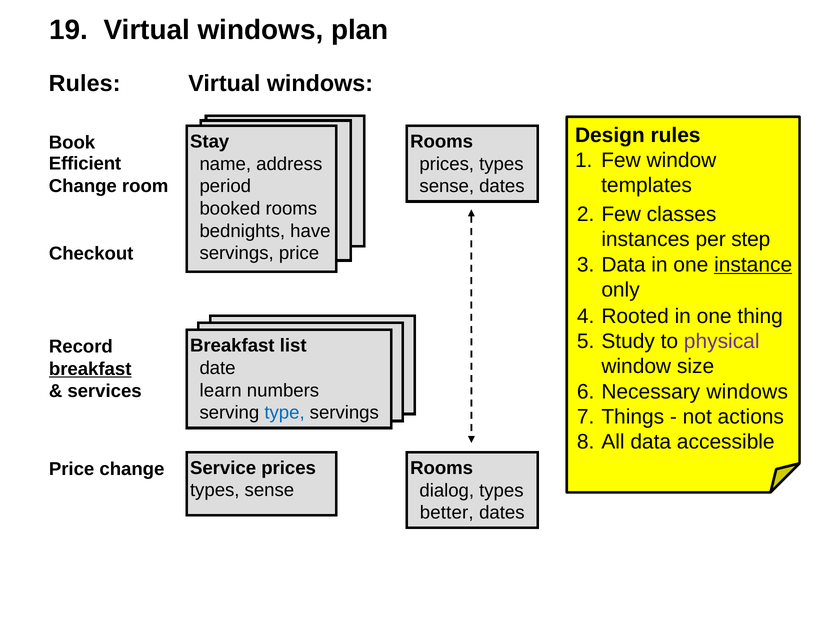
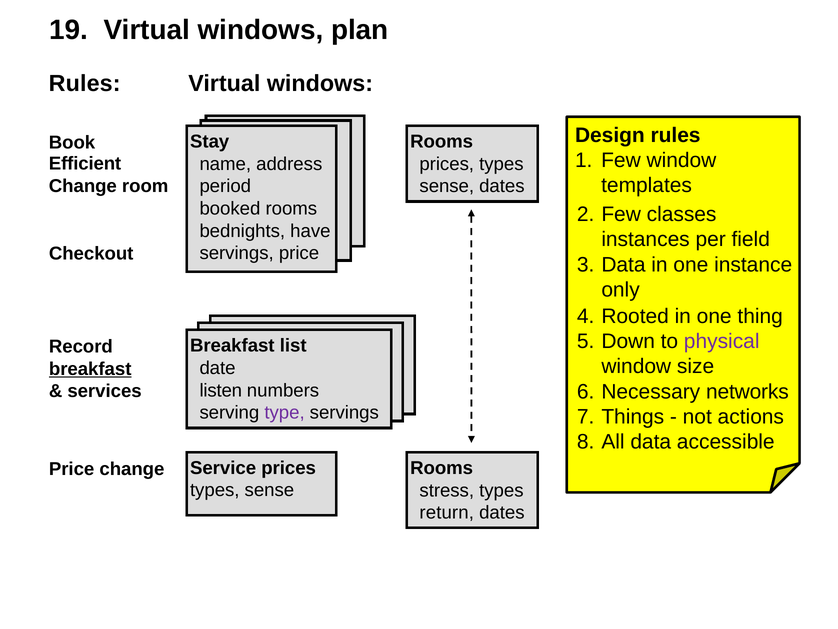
step: step -> field
instance underline: present -> none
Study: Study -> Down
learn: learn -> listen
Necessary windows: windows -> networks
type colour: blue -> purple
dialog: dialog -> stress
better: better -> return
